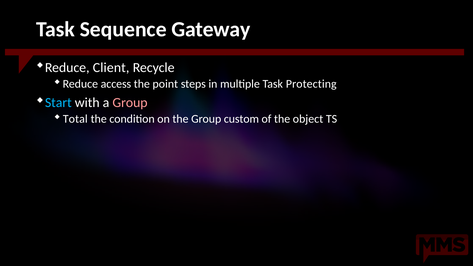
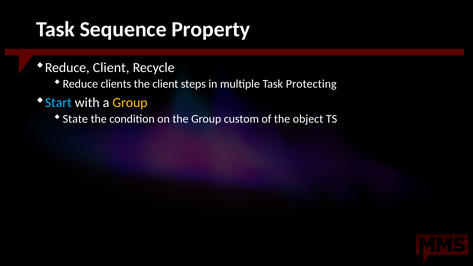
Gateway: Gateway -> Property
access: access -> clients
the point: point -> client
Group at (130, 103) colour: pink -> yellow
Total: Total -> State
